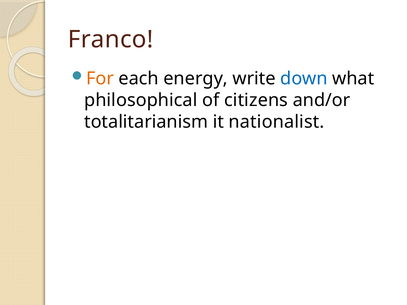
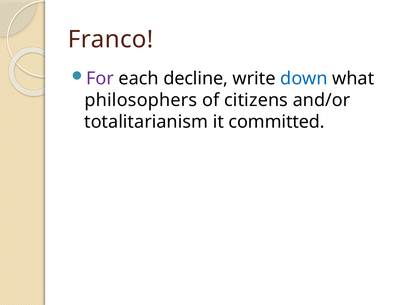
For colour: orange -> purple
energy: energy -> decline
philosophical: philosophical -> philosophers
nationalist: nationalist -> committed
